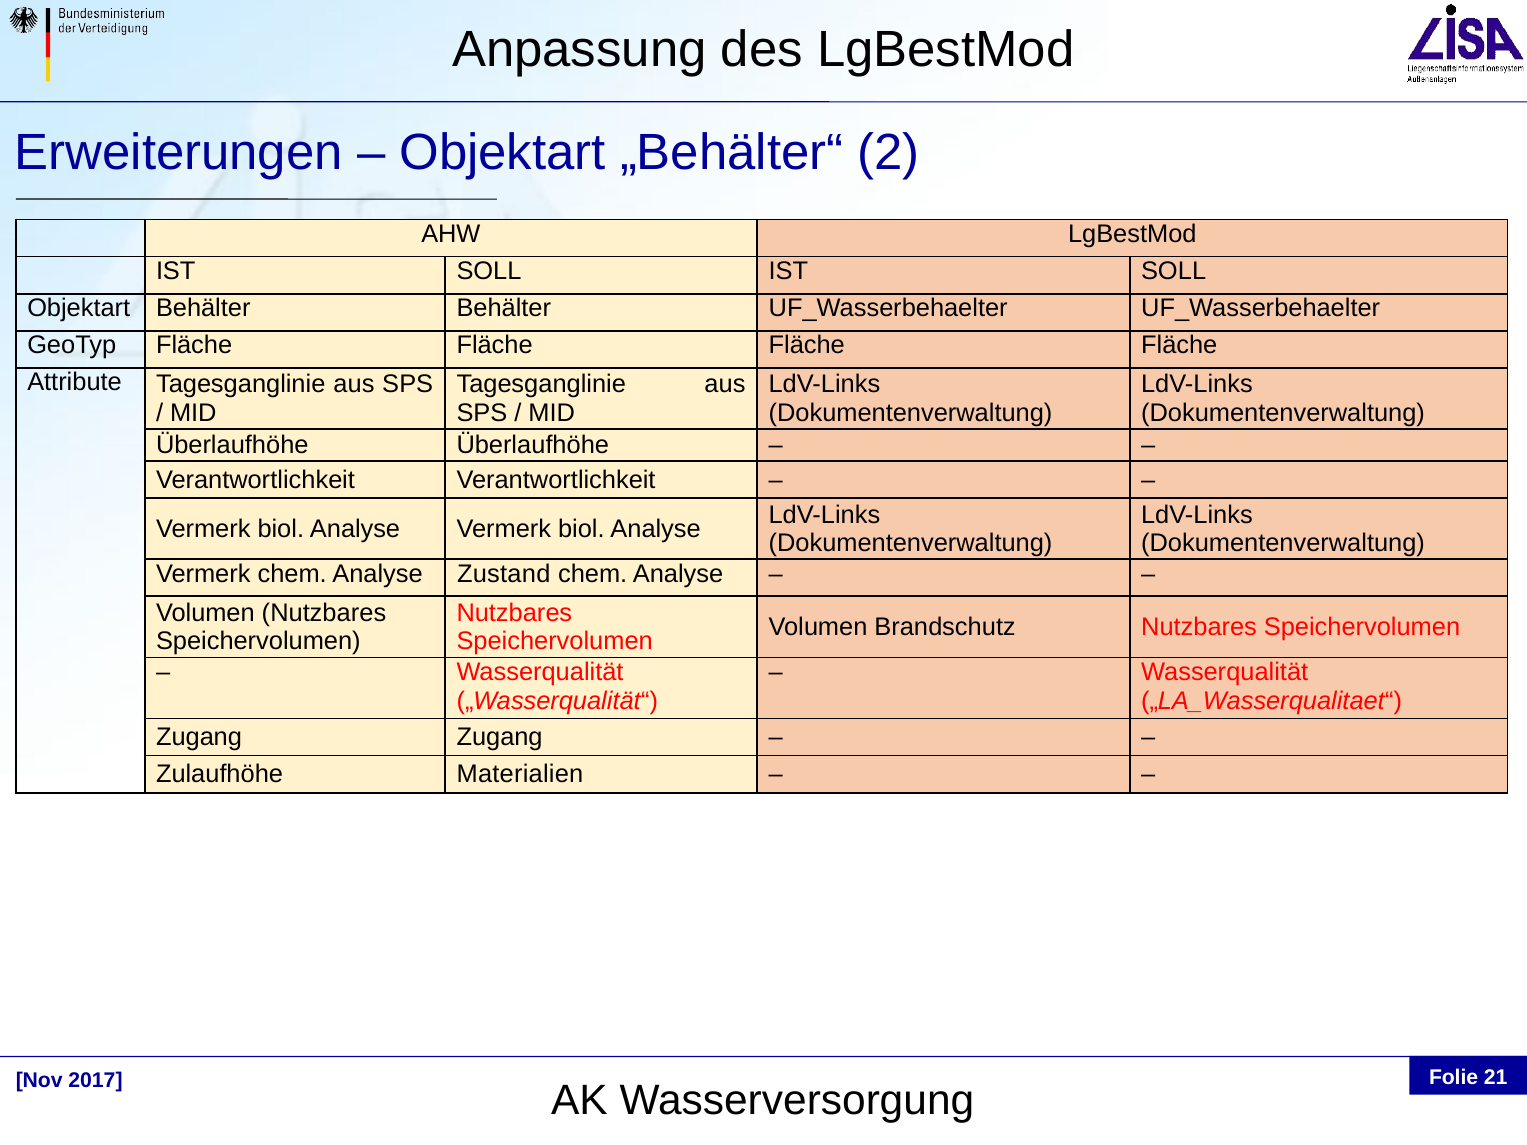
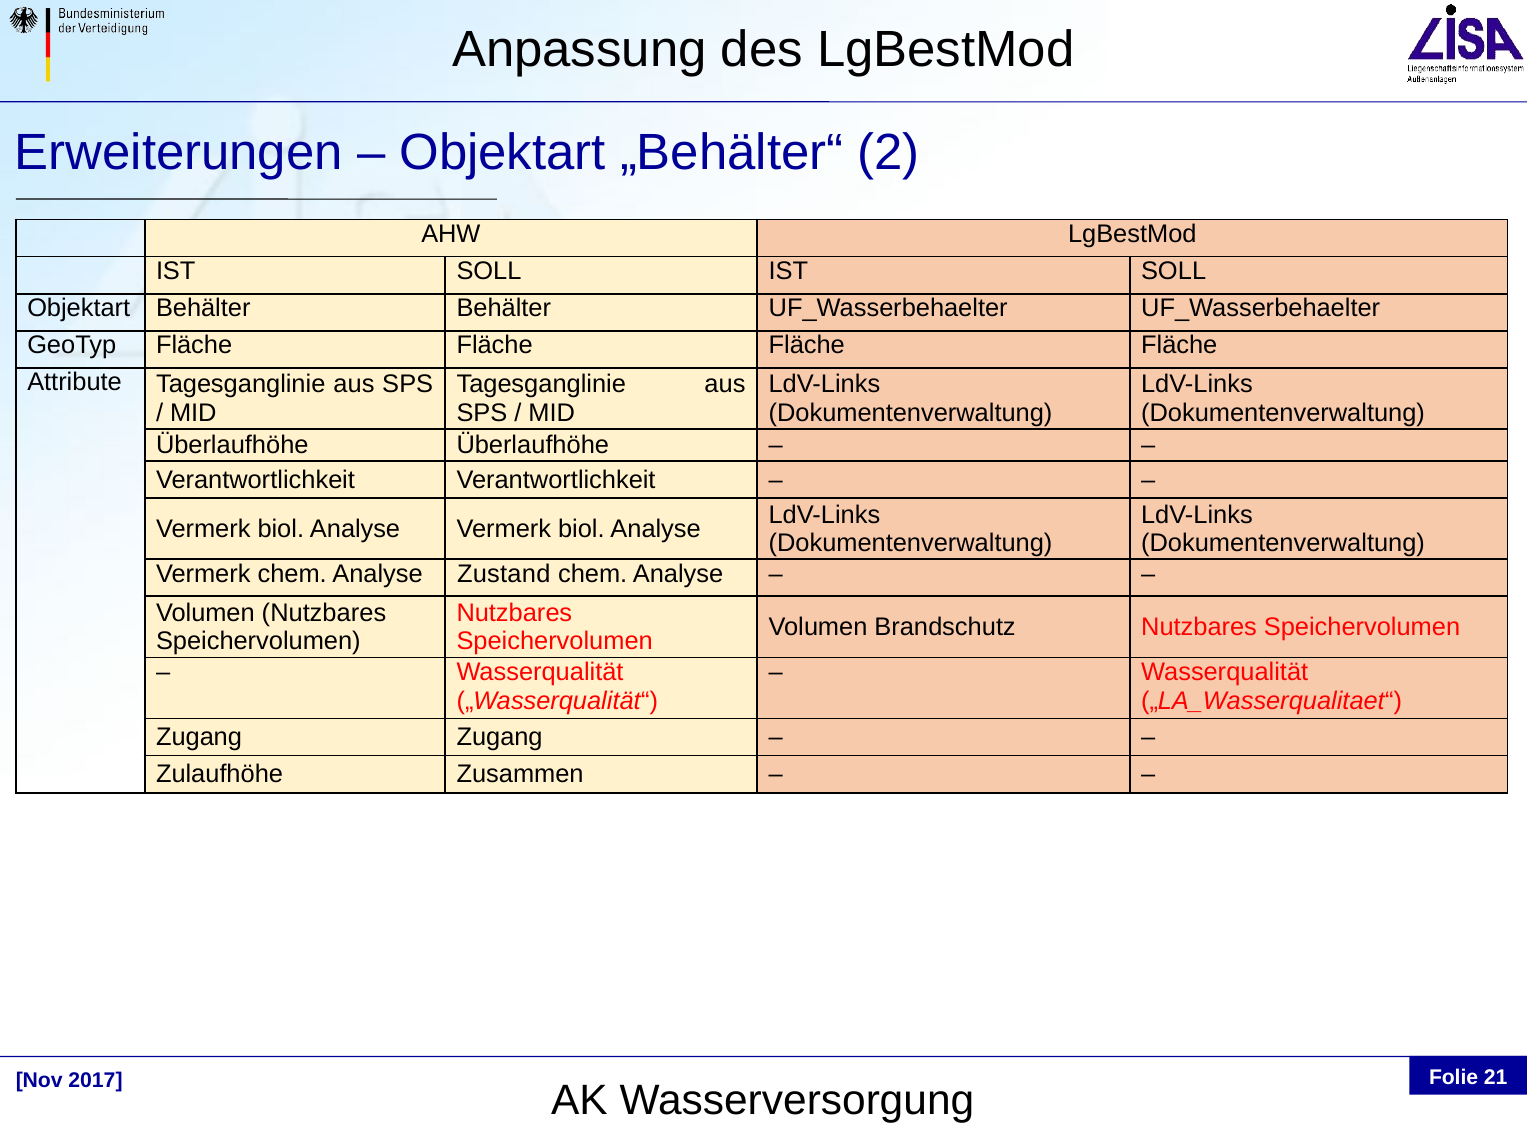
Materialien: Materialien -> Zusammen
